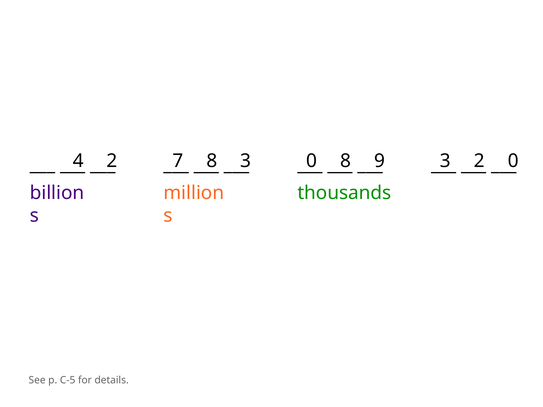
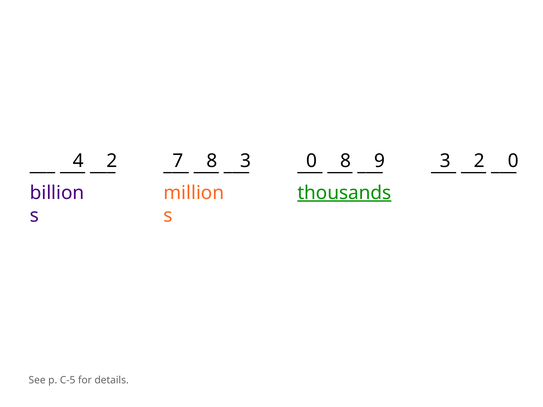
thousands underline: none -> present
